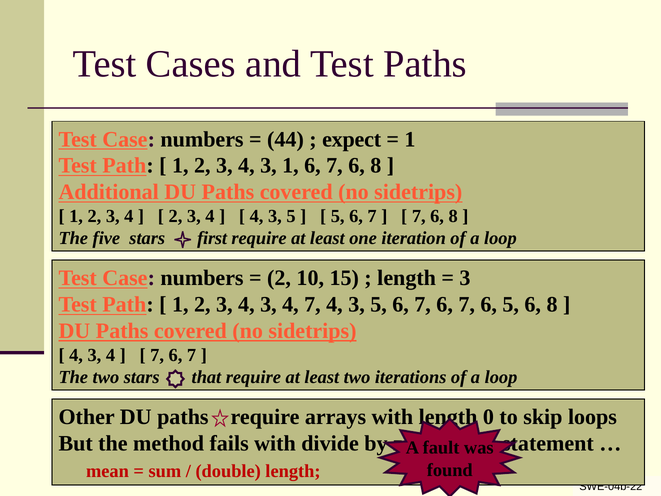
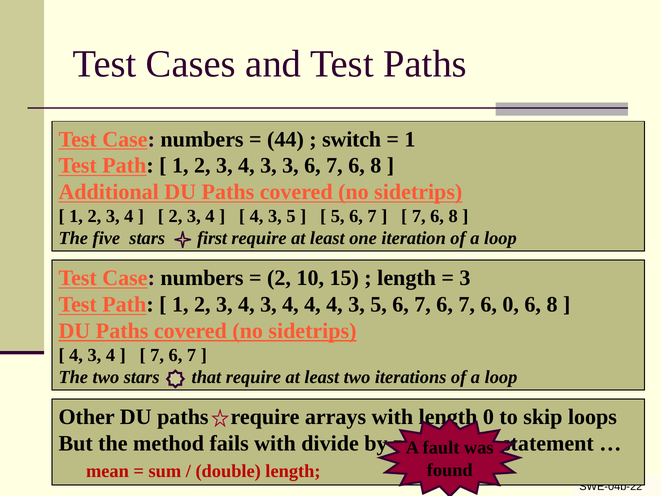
expect: expect -> switch
3 1: 1 -> 3
3 4 7: 7 -> 4
6 5: 5 -> 0
